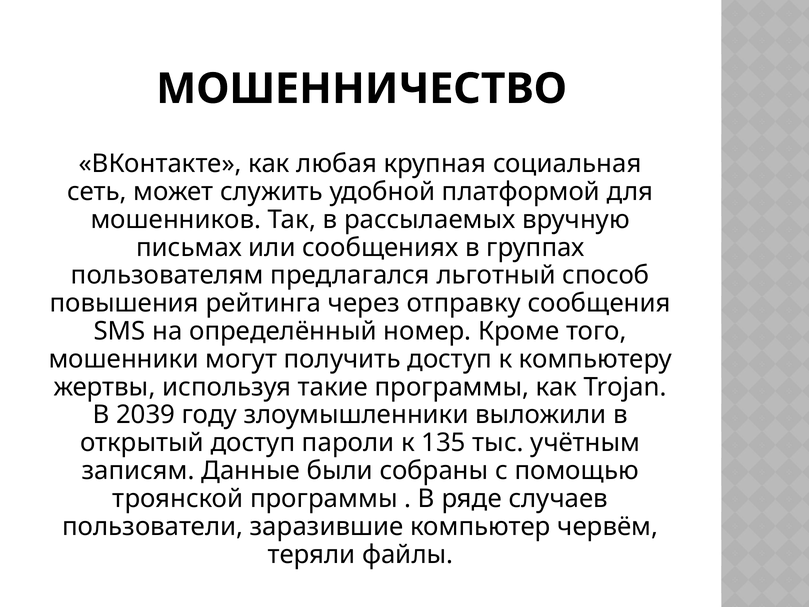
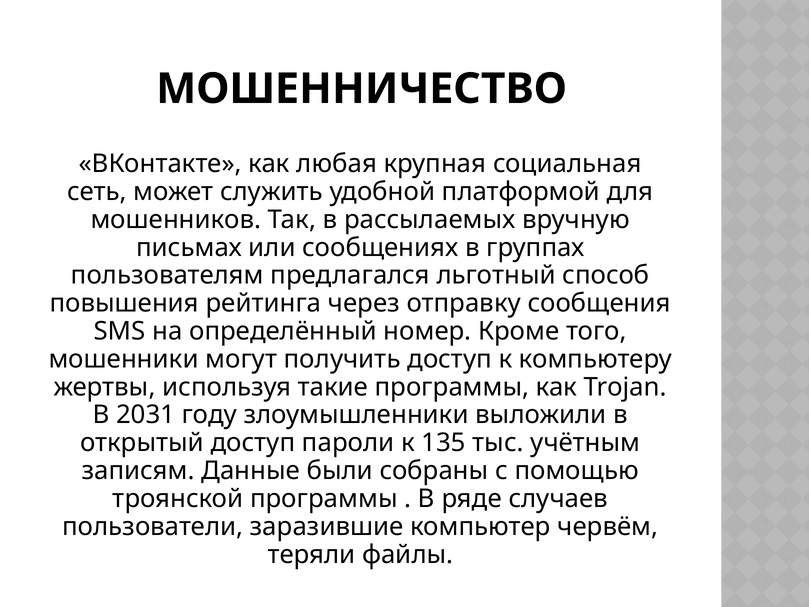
2039: 2039 -> 2031
